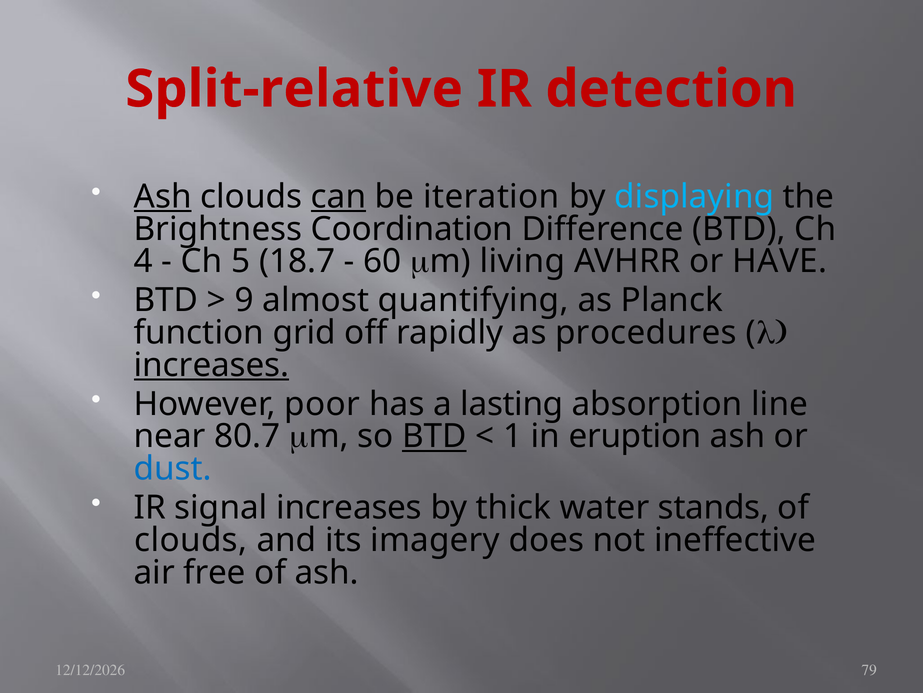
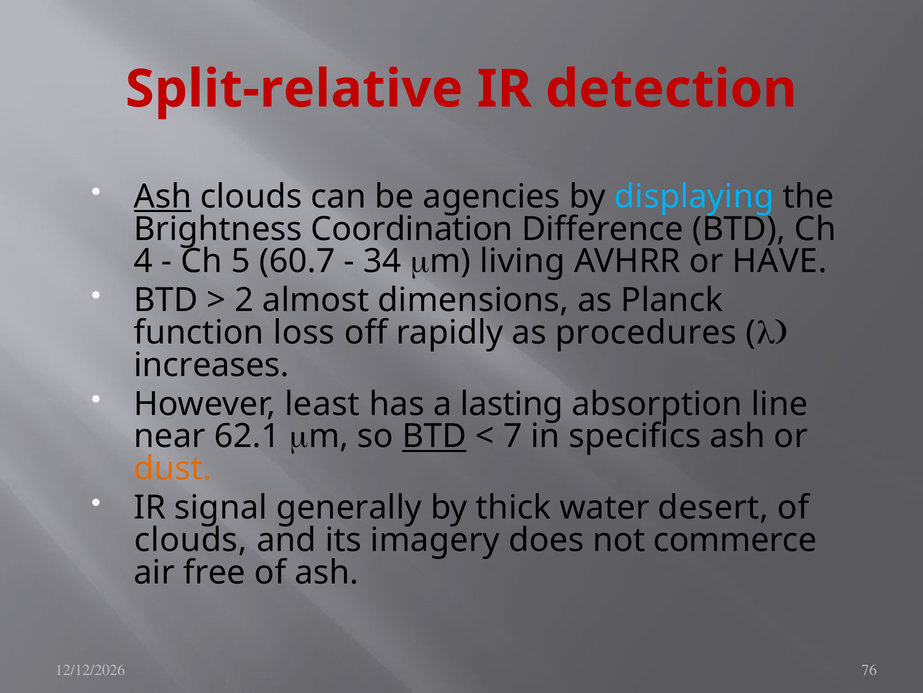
can underline: present -> none
iteration: iteration -> agencies
18.7: 18.7 -> 60.7
60: 60 -> 34
9: 9 -> 2
quantifying: quantifying -> dimensions
grid: grid -> loss
increases at (212, 365) underline: present -> none
poor: poor -> least
80.7: 80.7 -> 62.1
1: 1 -> 7
eruption: eruption -> specifics
dust colour: blue -> orange
signal increases: increases -> generally
stands: stands -> desert
ineffective: ineffective -> commerce
79: 79 -> 76
